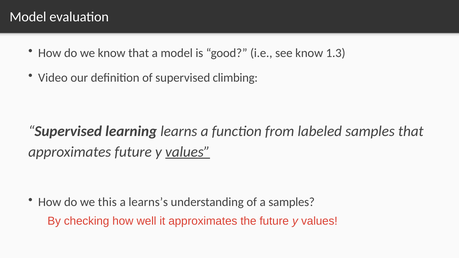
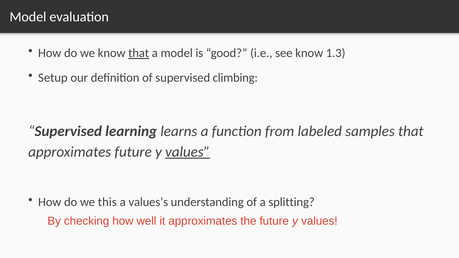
that at (139, 53) underline: none -> present
Video: Video -> Setup
learns’s: learns’s -> values’s
a samples: samples -> splitting
